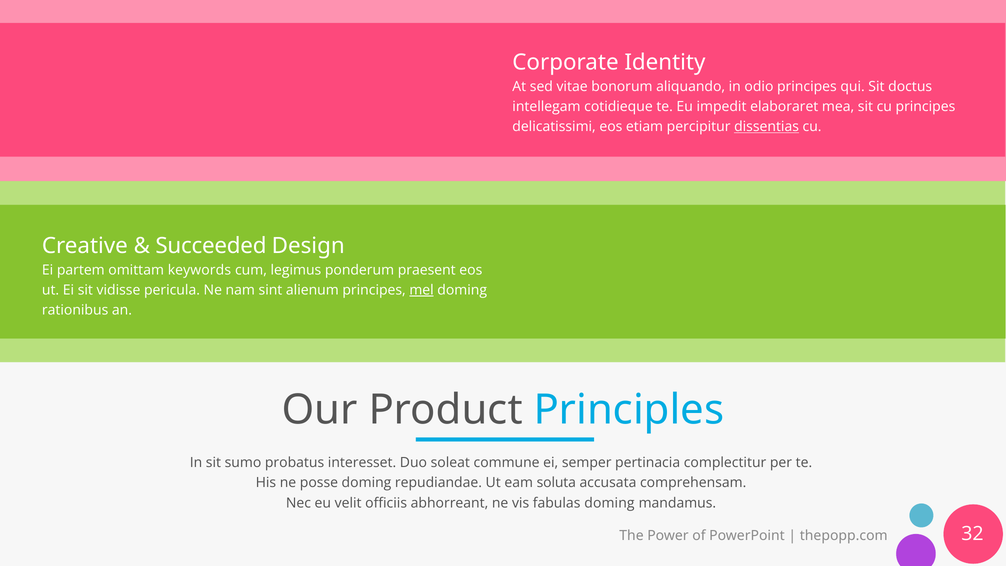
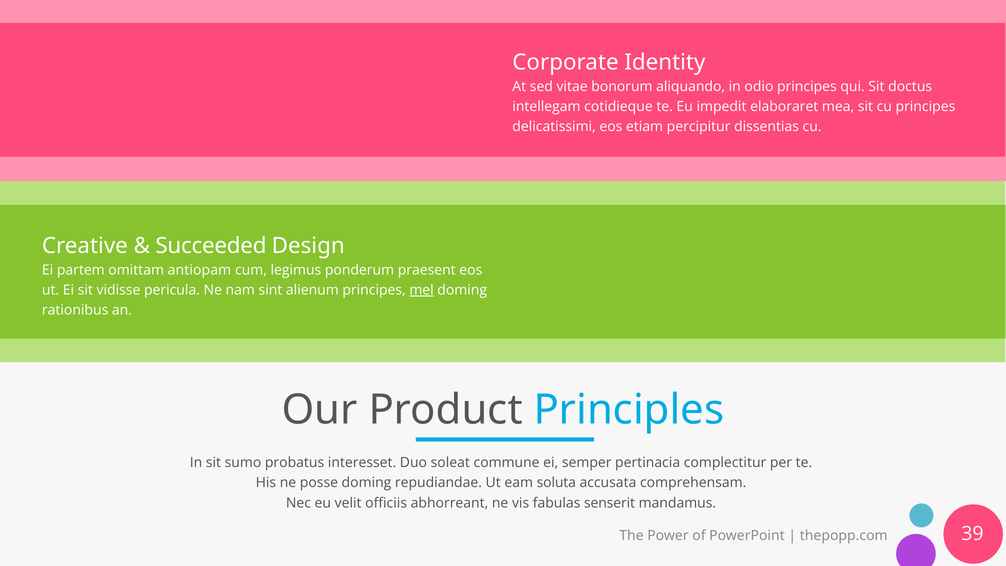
dissentias underline: present -> none
keywords: keywords -> antiopam
fabulas doming: doming -> senserit
32: 32 -> 39
